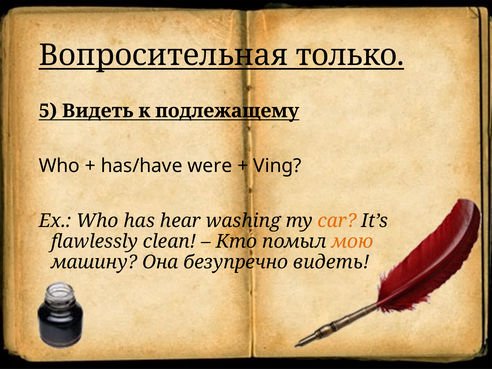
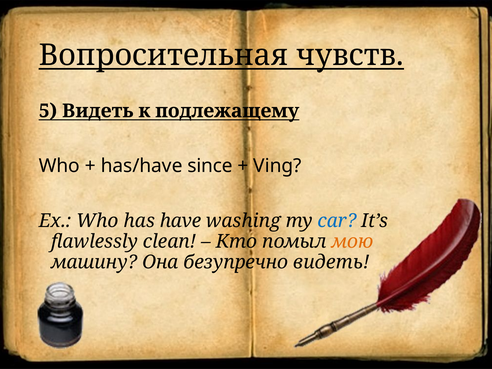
только: только -> чувств
were: were -> since
hear: hear -> have
car colour: orange -> blue
